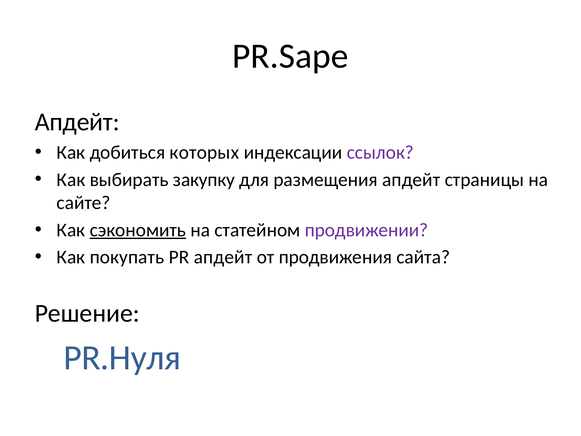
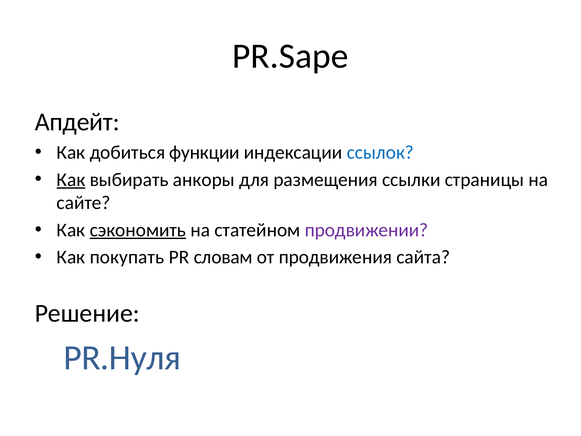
которых: которых -> функции
ссылок colour: purple -> blue
Как at (71, 180) underline: none -> present
закупку: закупку -> анкоры
размещения апдейт: апдейт -> ссылки
PR апдейт: апдейт -> словам
